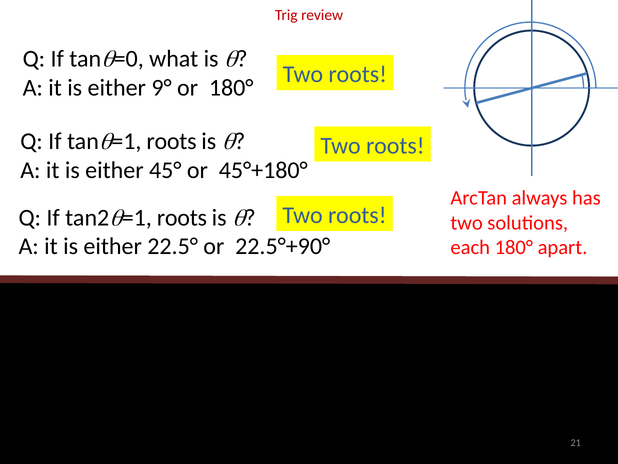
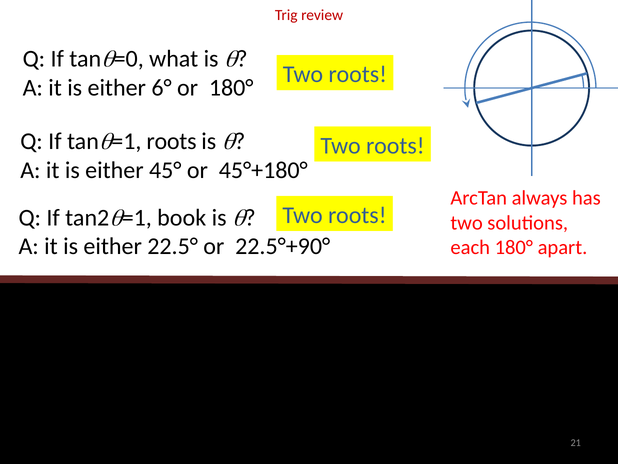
9°: 9° -> 6°
tan2q=1 roots: roots -> book
